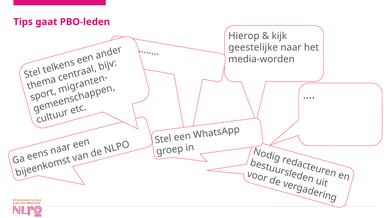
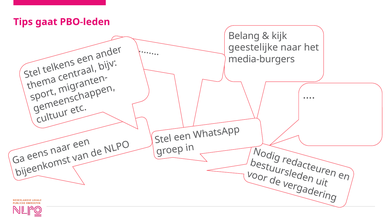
Hierop: Hierop -> Belang
media-worden: media-worden -> media-burgers
